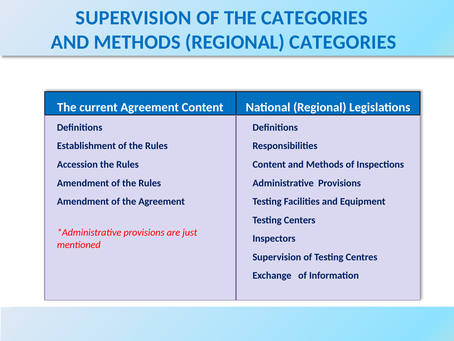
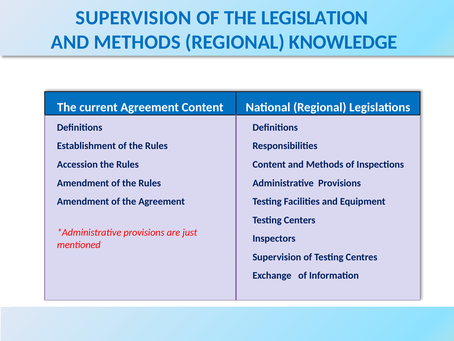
THE CATEGORIES: CATEGORIES -> LEGISLATION
REGIONAL CATEGORIES: CATEGORIES -> KNOWLEDGE
